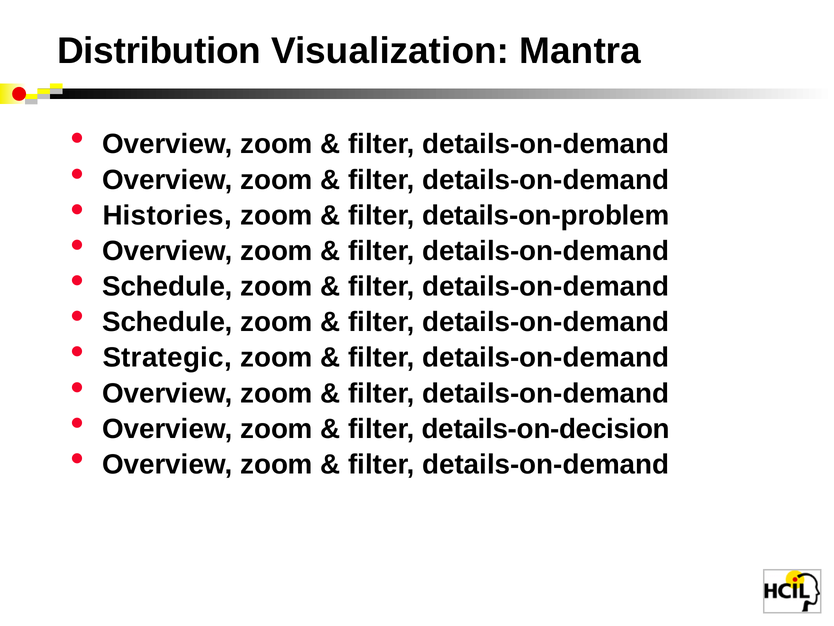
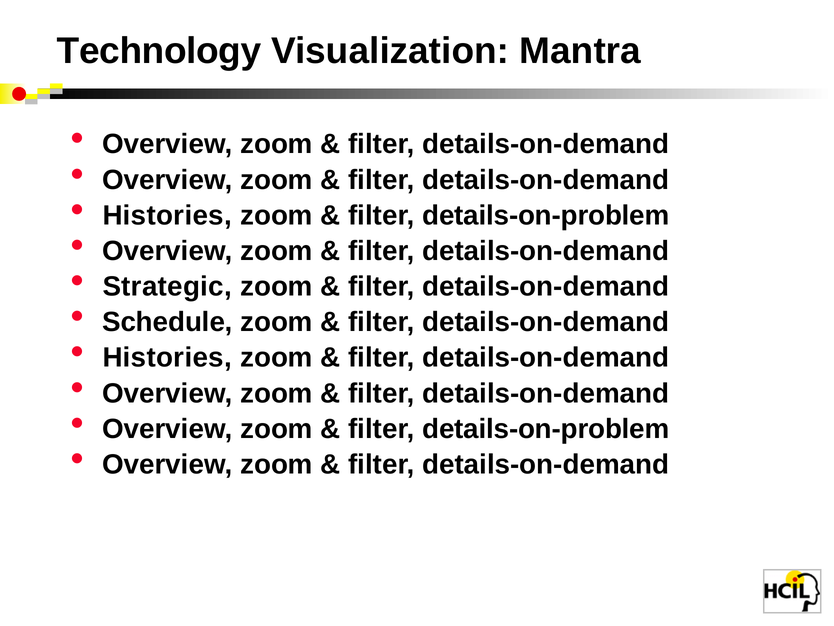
Distribution: Distribution -> Technology
Schedule at (167, 286): Schedule -> Strategic
Strategic at (167, 357): Strategic -> Histories
details-on-decision at (546, 429): details-on-decision -> details-on-problem
